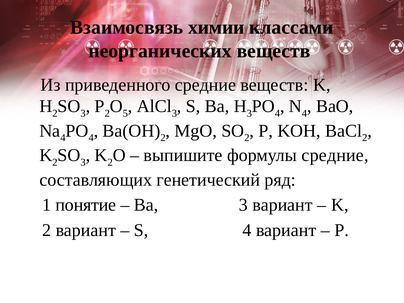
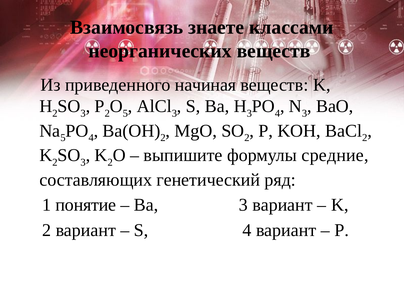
химии: химии -> знаете
приведенного средние: средние -> начиная
4 at (305, 113): 4 -> 3
4 at (63, 138): 4 -> 5
